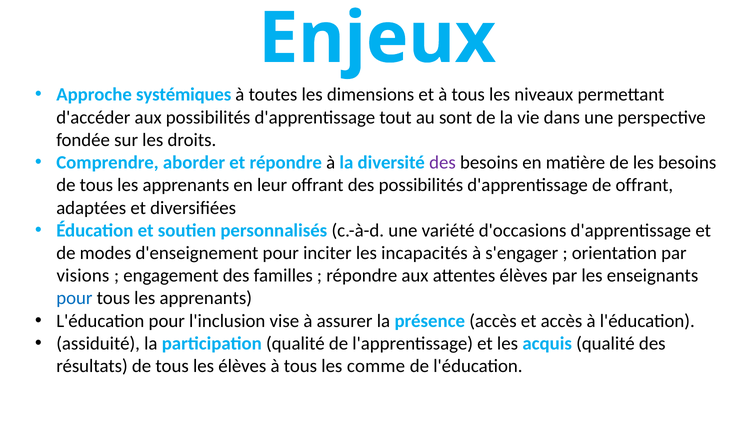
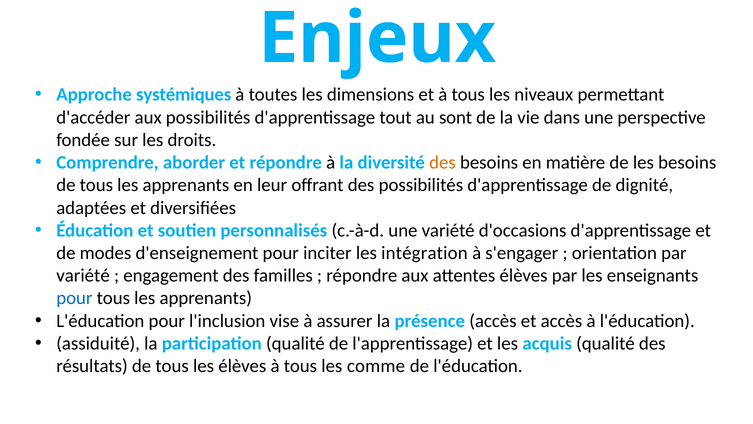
des at (442, 162) colour: purple -> orange
de offrant: offrant -> dignité
incapacités: incapacités -> intégration
visions at (83, 275): visions -> variété
